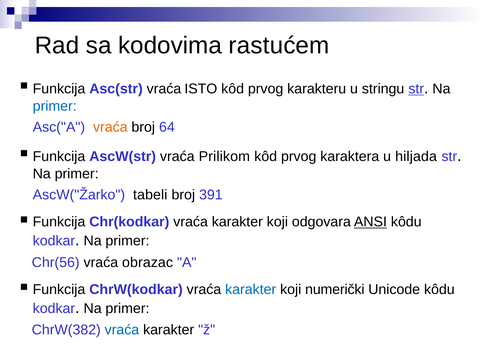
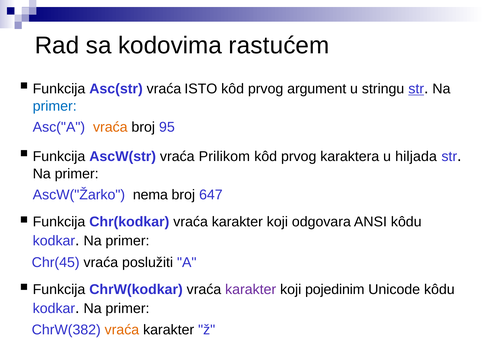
karakteru: karakteru -> argument
64: 64 -> 95
tabeli: tabeli -> nema
391: 391 -> 647
ANSI underline: present -> none
Chr(56: Chr(56 -> Chr(45
obrazac: obrazac -> poslužiti
karakter at (251, 289) colour: blue -> purple
numerički: numerički -> pojedinim
vraća at (122, 330) colour: blue -> orange
